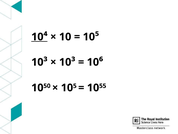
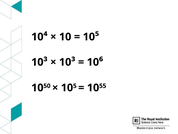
10⁴ underline: present -> none
